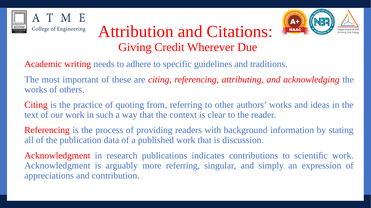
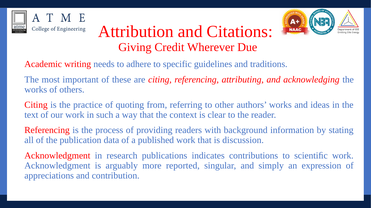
more referring: referring -> reported
